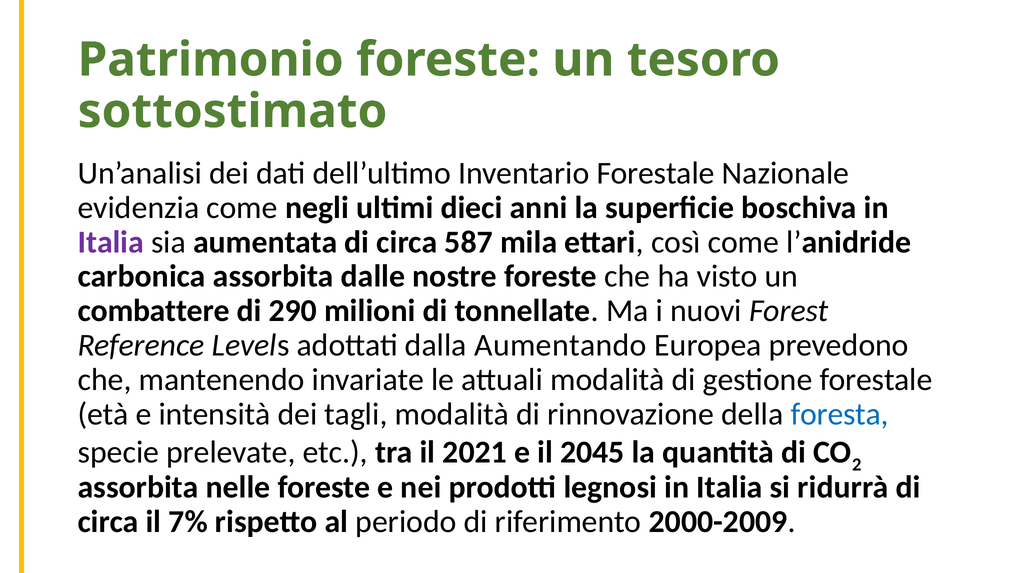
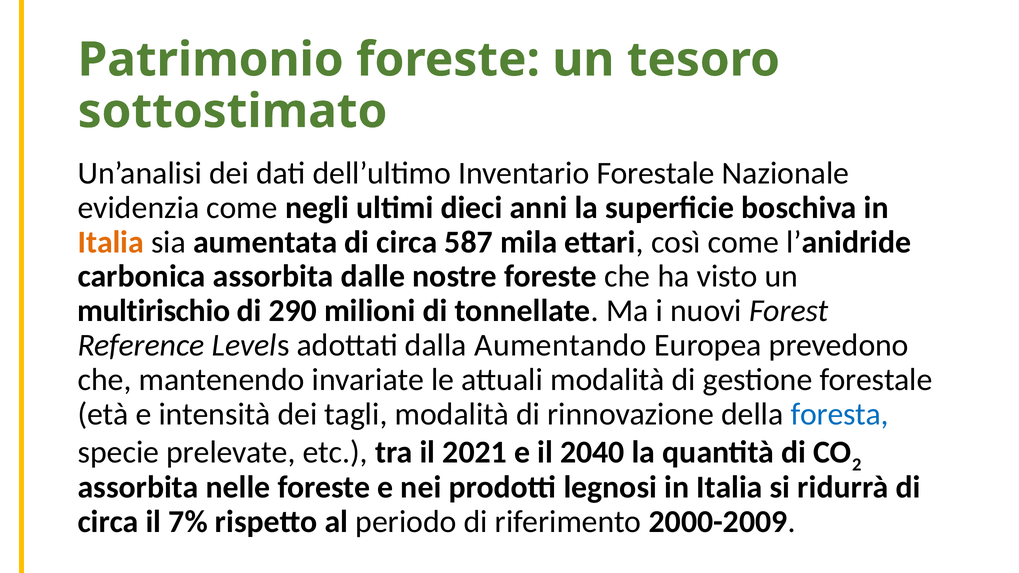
Italia at (111, 242) colour: purple -> orange
combattere: combattere -> multirischio
2045: 2045 -> 2040
